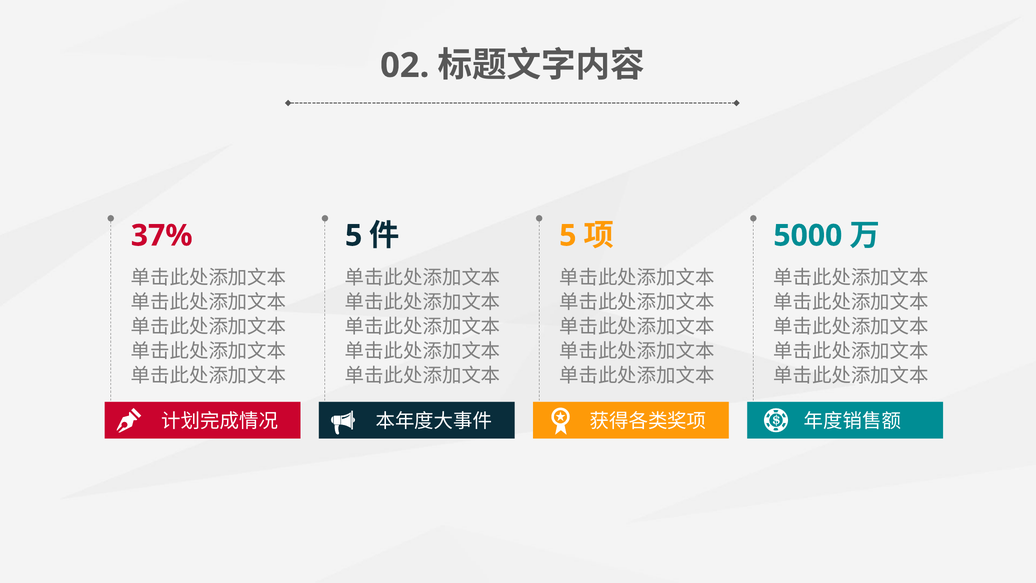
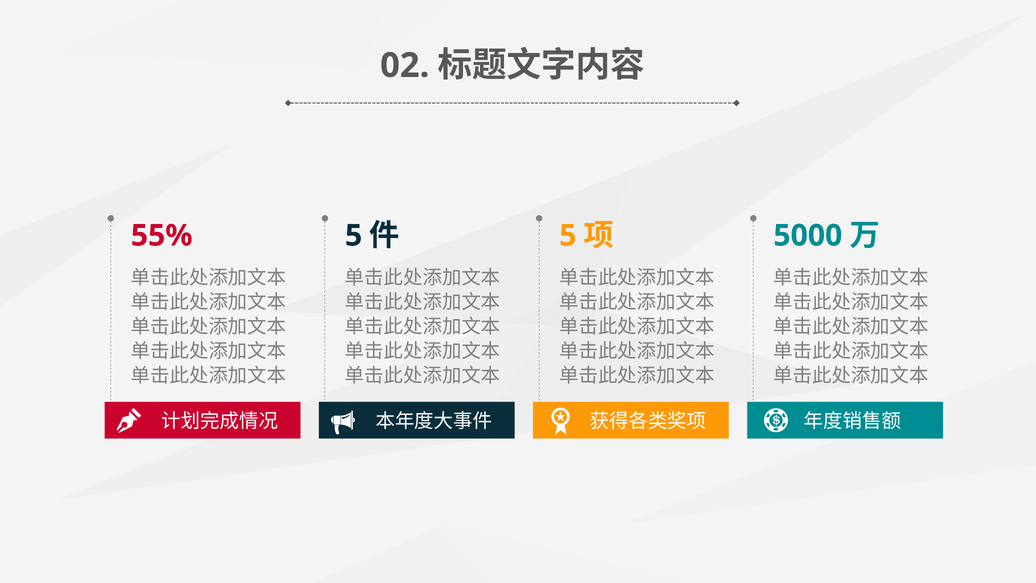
37%: 37% -> 55%
